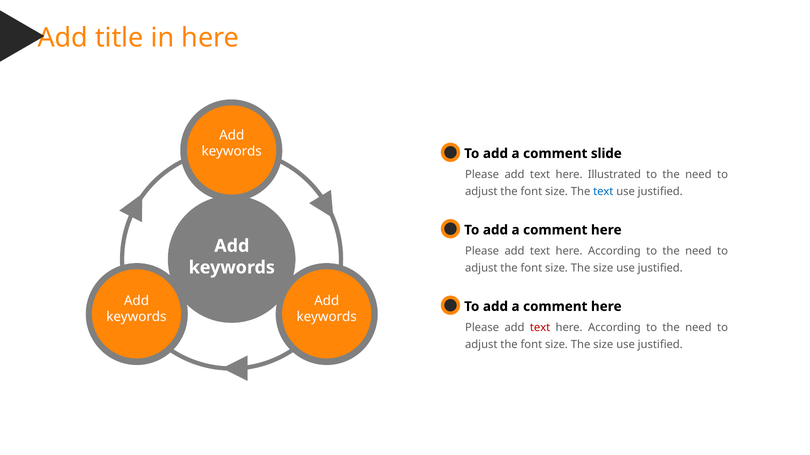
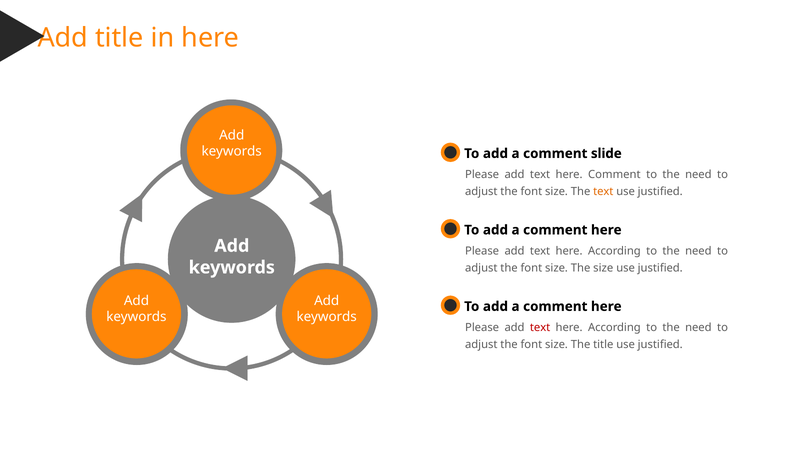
here Illustrated: Illustrated -> Comment
text at (603, 192) colour: blue -> orange
size at (603, 345): size -> title
